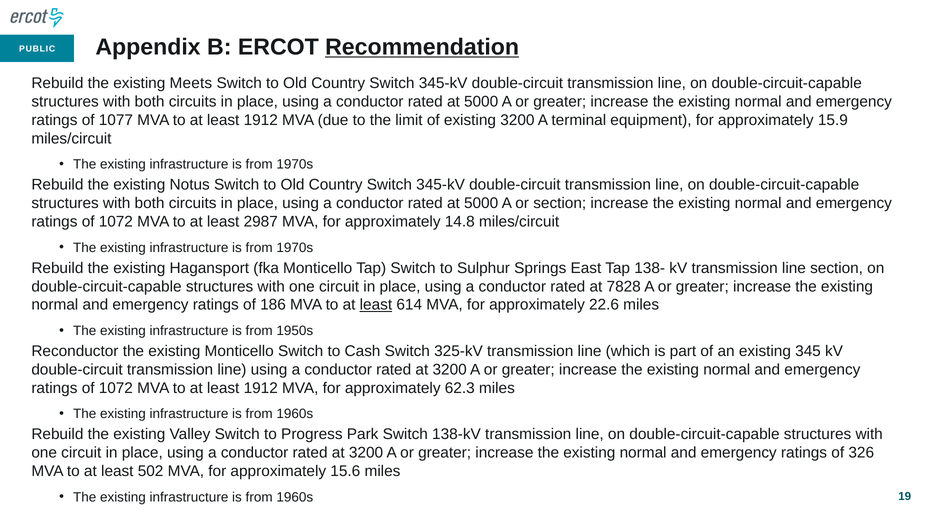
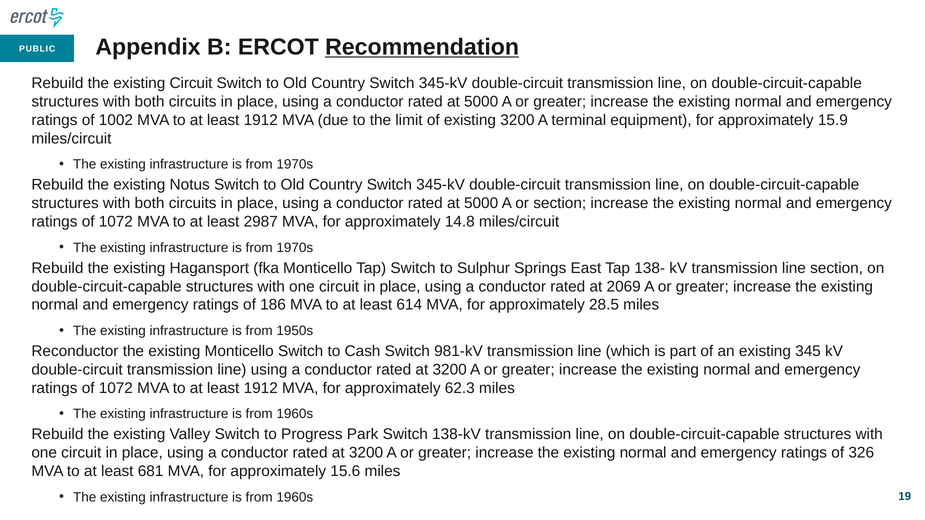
existing Meets: Meets -> Circuit
1077: 1077 -> 1002
7828: 7828 -> 2069
least at (376, 305) underline: present -> none
22.6: 22.6 -> 28.5
325-kV: 325-kV -> 981-kV
502: 502 -> 681
